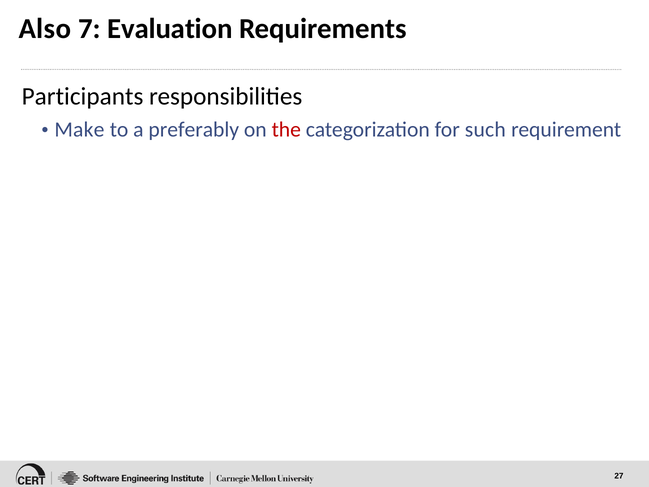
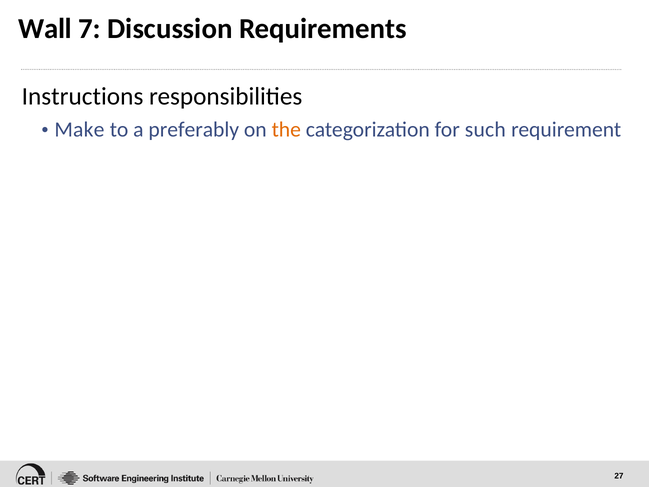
Also: Also -> Wall
Evaluation: Evaluation -> Discussion
Participants: Participants -> Instructions
the colour: red -> orange
